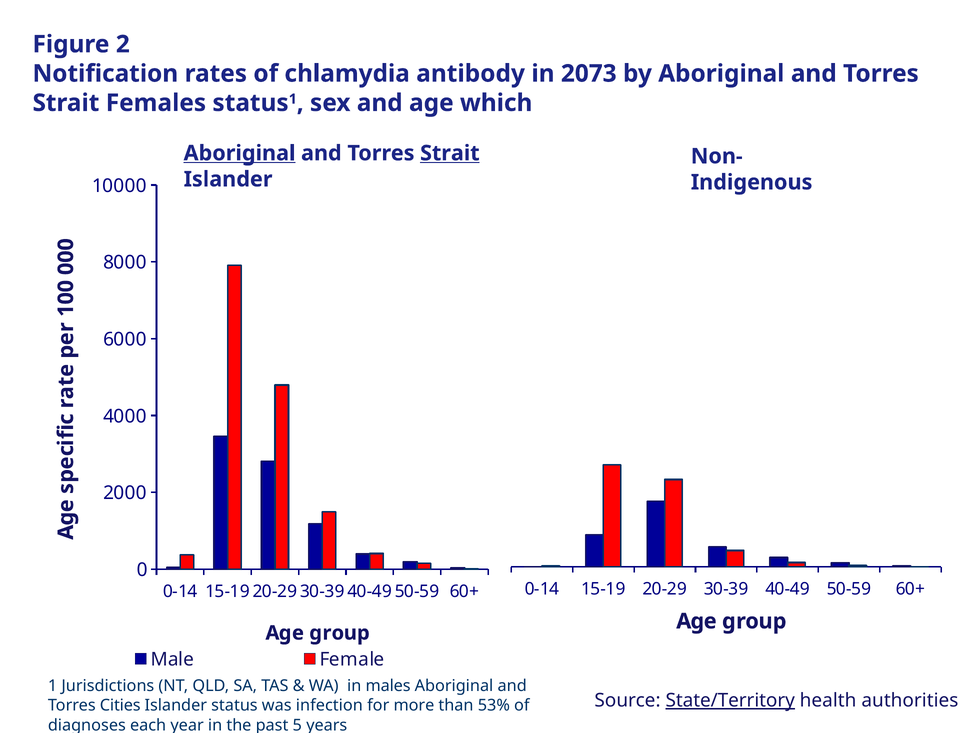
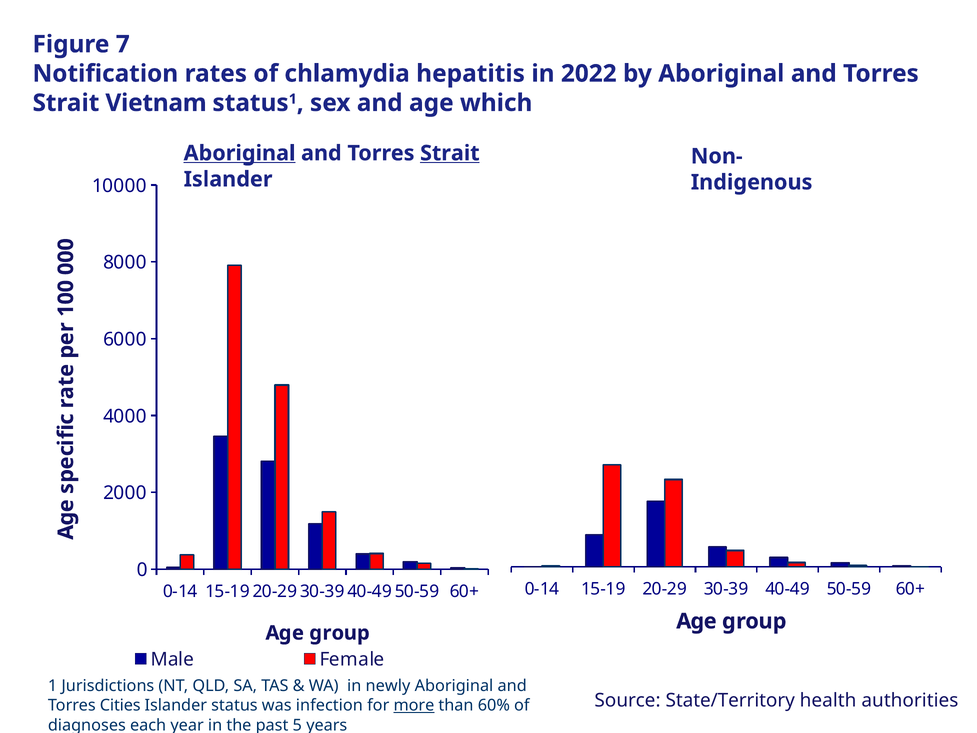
2: 2 -> 7
antibody: antibody -> hepatitis
2073: 2073 -> 2022
Females: Females -> Vietnam
males: males -> newly
State/Territory underline: present -> none
more underline: none -> present
53%: 53% -> 60%
